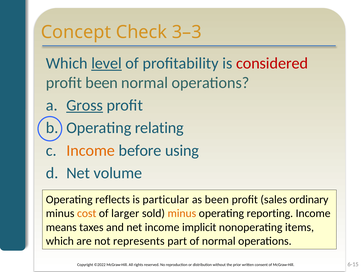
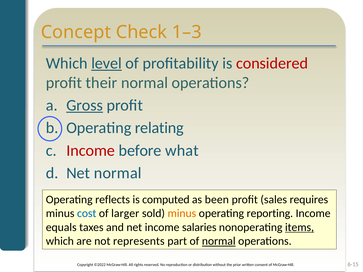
3–3: 3–3 -> 1–3
profit been: been -> their
Income at (91, 151) colour: orange -> red
using: using -> what
Net volume: volume -> normal
particular: particular -> computed
ordinary: ordinary -> requires
cost colour: orange -> blue
means: means -> equals
implicit: implicit -> salaries
items underline: none -> present
normal at (219, 241) underline: none -> present
